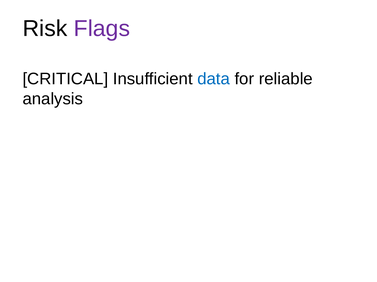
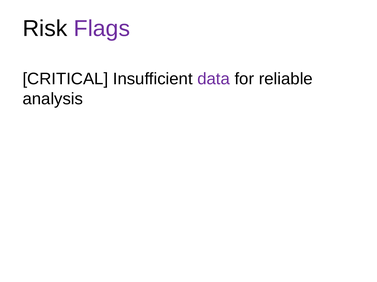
data colour: blue -> purple
